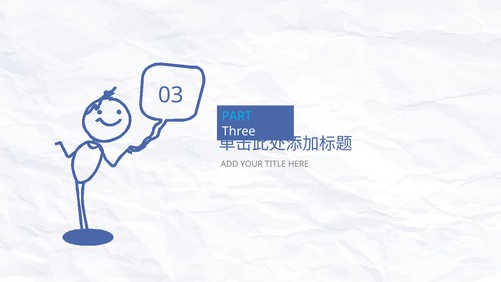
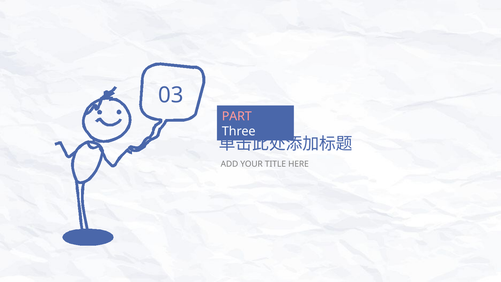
PART colour: light blue -> pink
